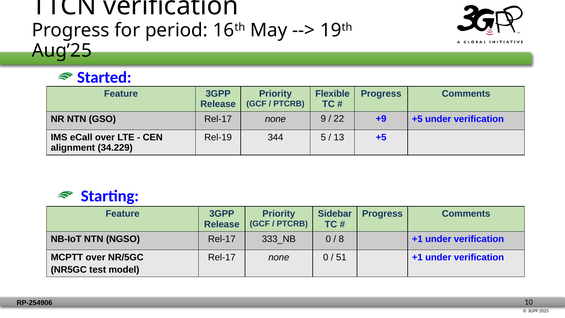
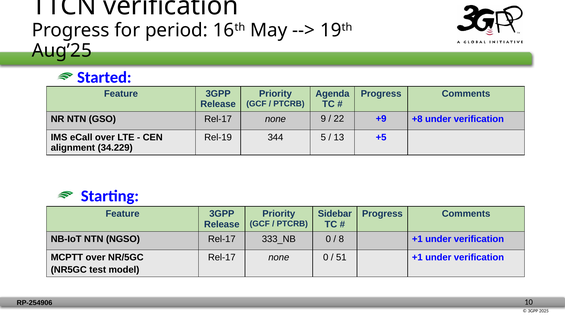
Flexible: Flexible -> Agenda
+9 +5: +5 -> +8
